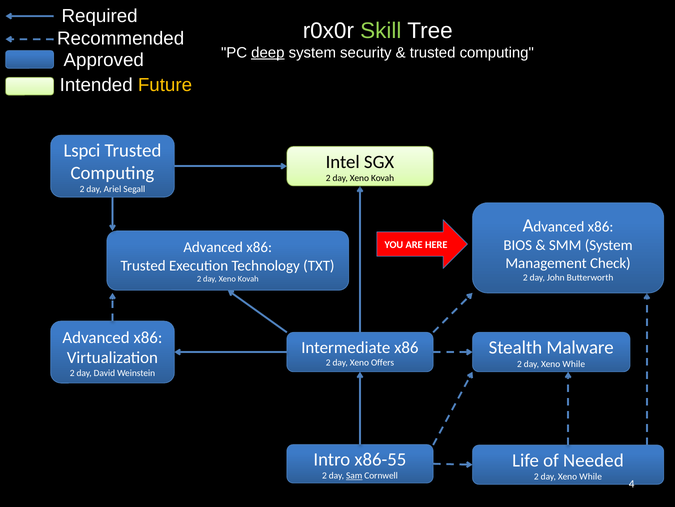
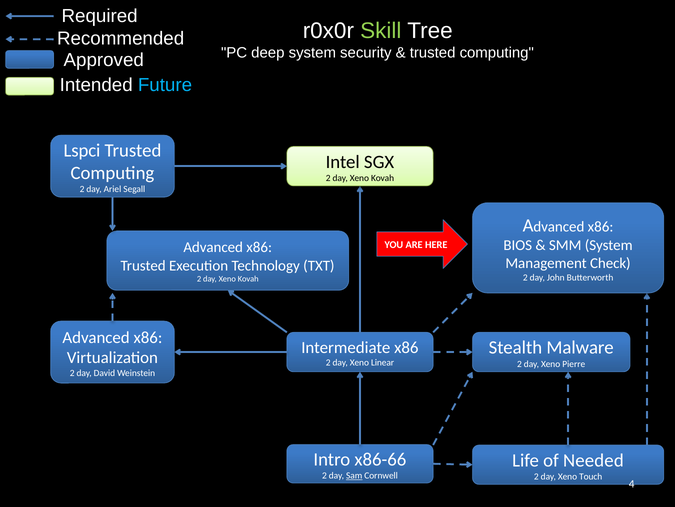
deep underline: present -> none
Future colour: yellow -> light blue
Offers: Offers -> Linear
While at (574, 363): While -> Pierre
x86-55: x86-55 -> x86-66
While at (591, 476): While -> Touch
